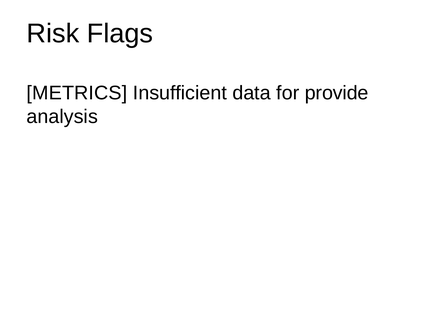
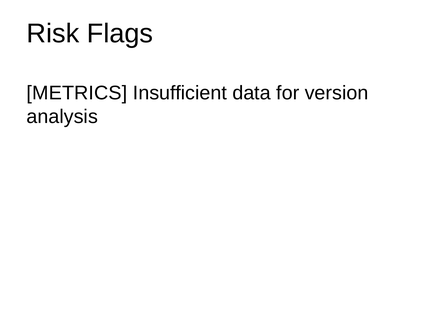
provide: provide -> version
